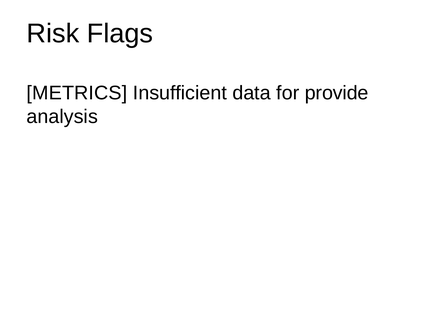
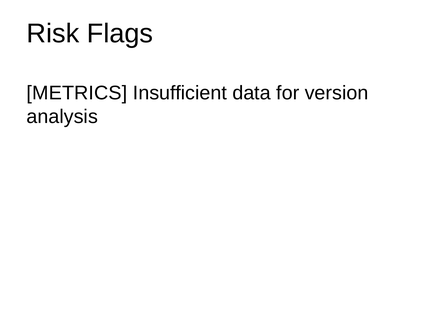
provide: provide -> version
